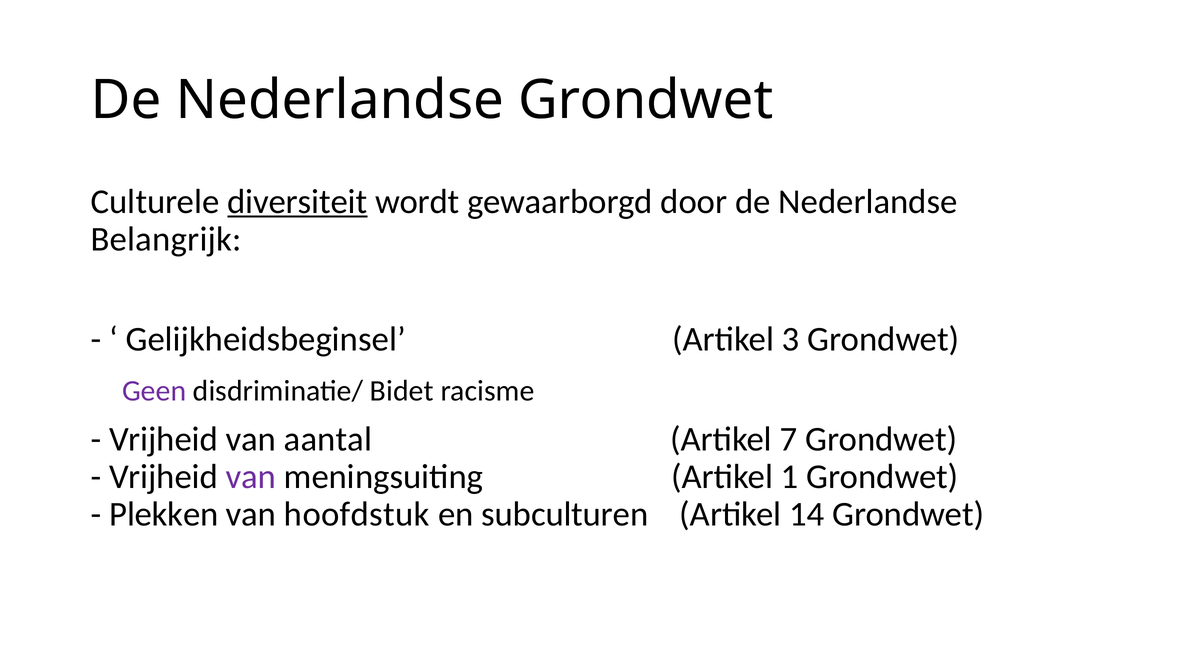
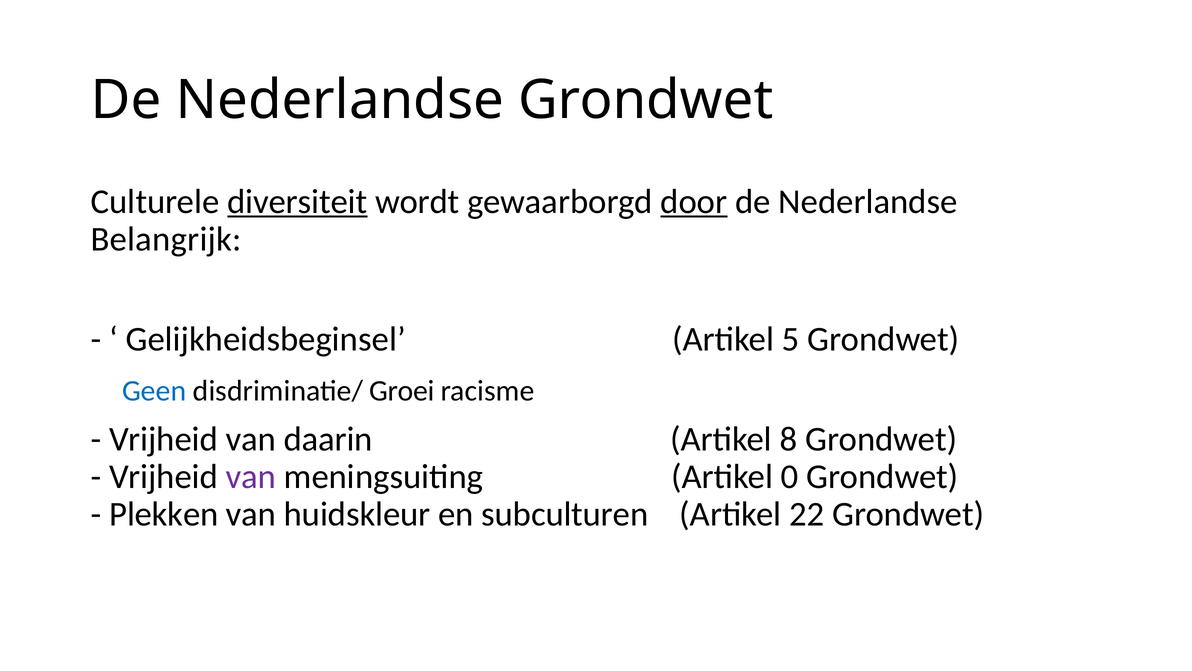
door underline: none -> present
3: 3 -> 5
Geen colour: purple -> blue
Bidet: Bidet -> Groei
aantal: aantal -> daarin
7: 7 -> 8
1: 1 -> 0
hoofdstuk: hoofdstuk -> huidskleur
14: 14 -> 22
